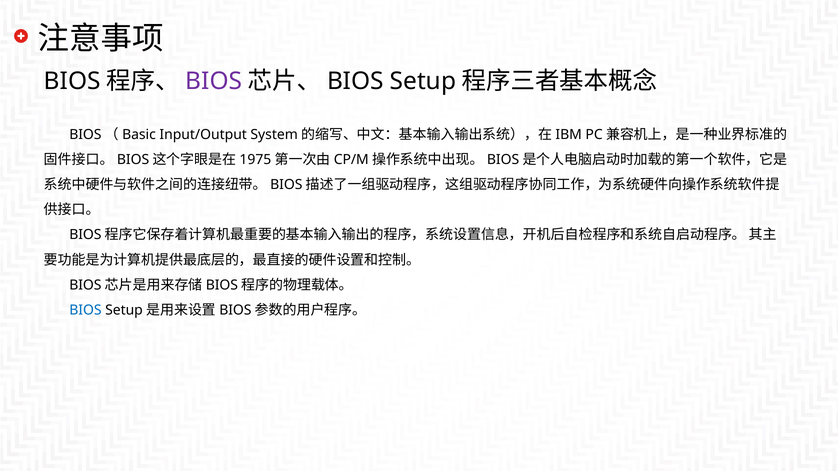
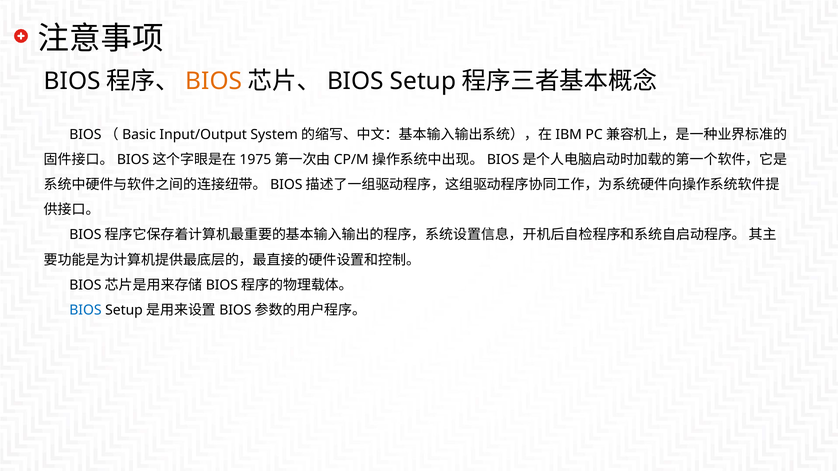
BIOS at (214, 81) colour: purple -> orange
